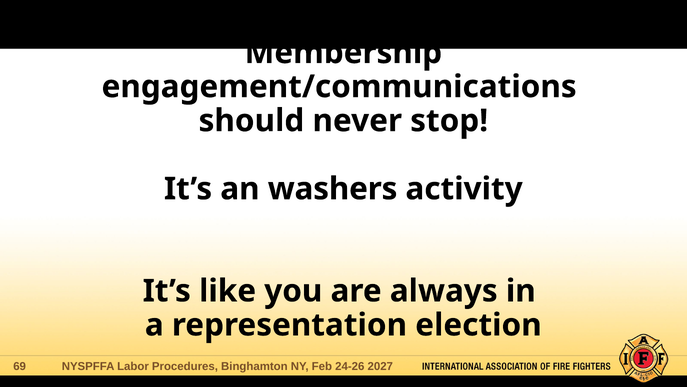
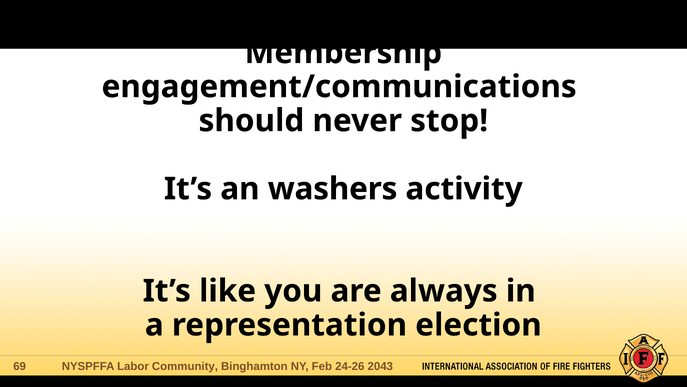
Procedures: Procedures -> Community
2027: 2027 -> 2043
